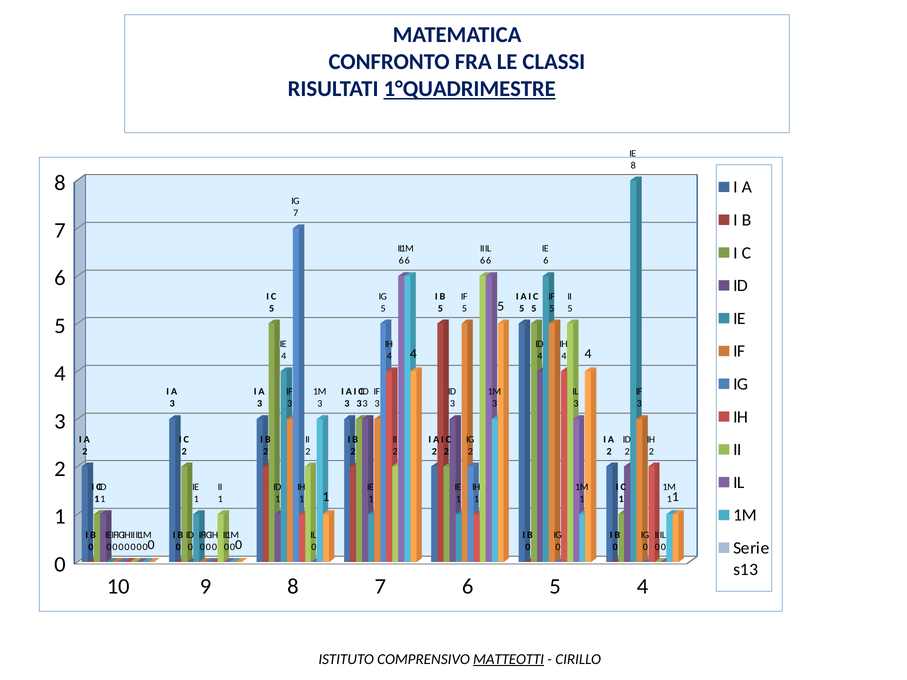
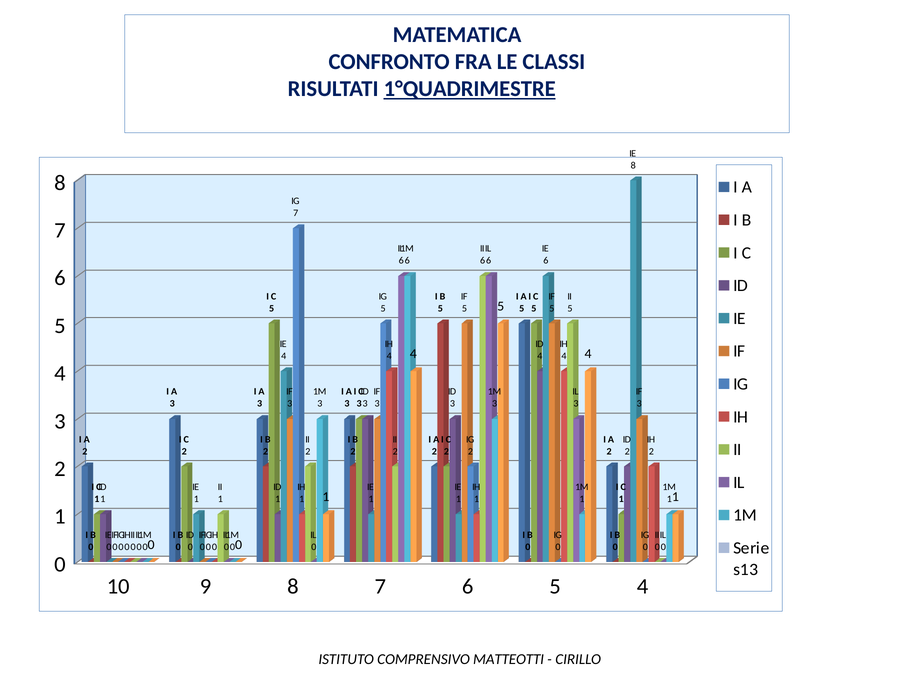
MATTEOTTI underline: present -> none
